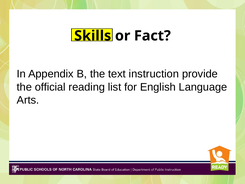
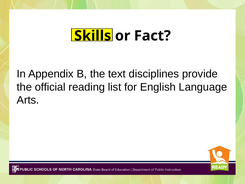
instruction: instruction -> disciplines
